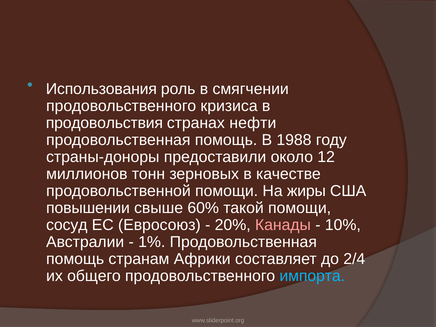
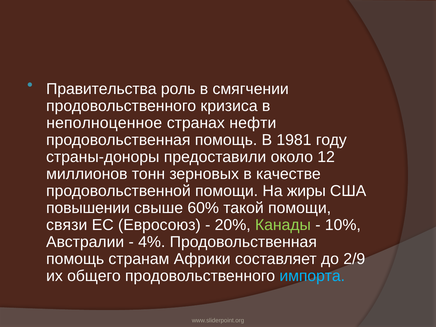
Использования: Использования -> Правительства
продовольствия: продовольствия -> неполноценное
1988: 1988 -> 1981
сосуд: сосуд -> связи
Канады colour: pink -> light green
1%: 1% -> 4%
2/4: 2/4 -> 2/9
